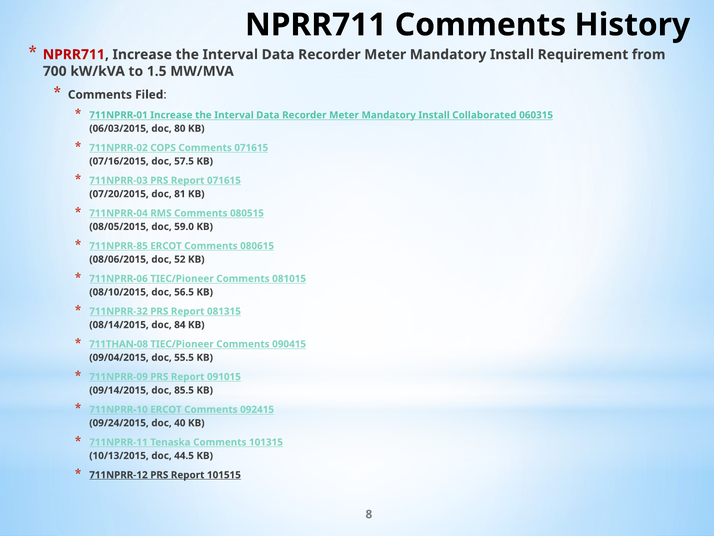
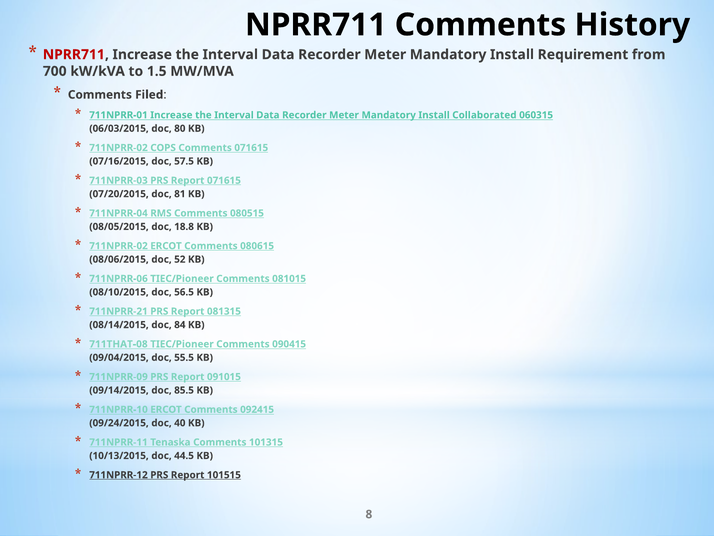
59.0: 59.0 -> 18.8
711NPRR-85 at (119, 246): 711NPRR-85 -> 711NPRR-02
711NPRR-32: 711NPRR-32 -> 711NPRR-21
711THAN-08: 711THAN-08 -> 711THAT-08
